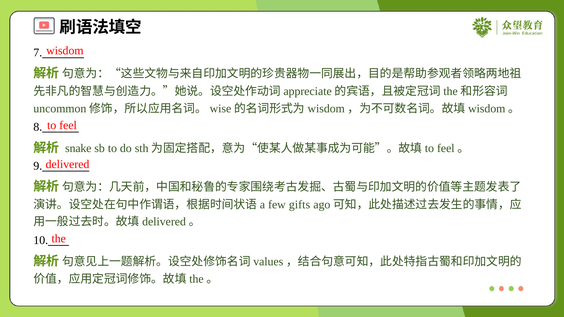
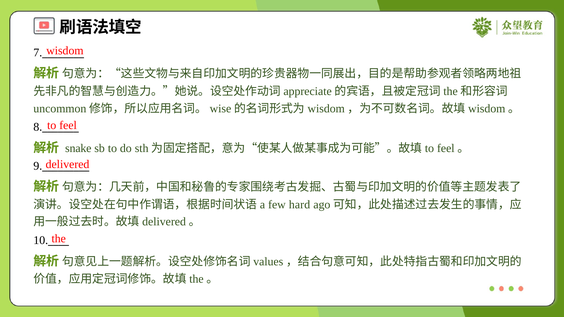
gifts: gifts -> hard
